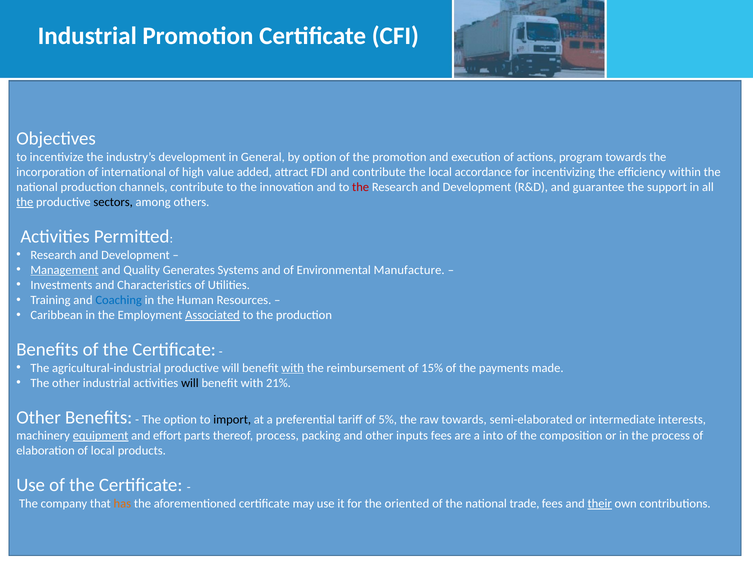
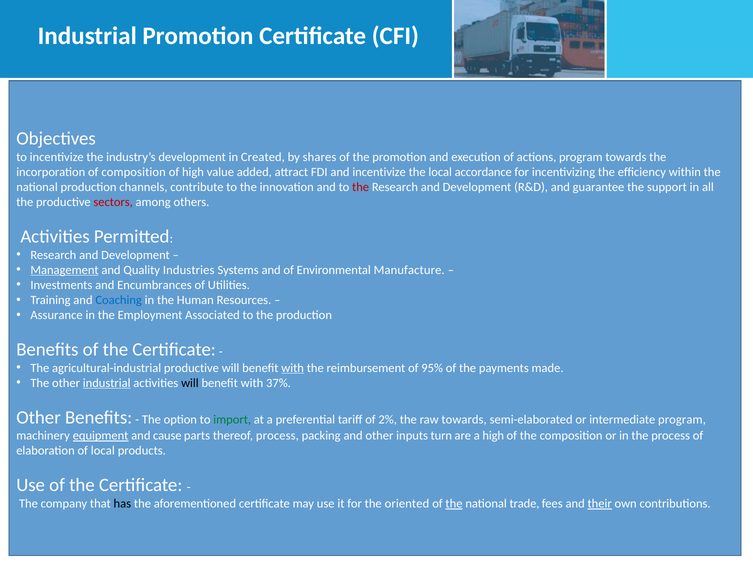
General: General -> Created
by option: option -> shares
of international: international -> composition
and contribute: contribute -> incentivize
the at (25, 202) underline: present -> none
sectors colour: black -> red
Generates: Generates -> Industries
Characteristics: Characteristics -> Encumbrances
Caribbean: Caribbean -> Assurance
Associated underline: present -> none
15%: 15% -> 95%
industrial at (107, 383) underline: none -> present
21%: 21% -> 37%
import colour: black -> green
5%: 5% -> 2%
intermediate interests: interests -> program
effort: effort -> cause
inputs fees: fees -> turn
a into: into -> high
has colour: orange -> black
the at (454, 503) underline: none -> present
